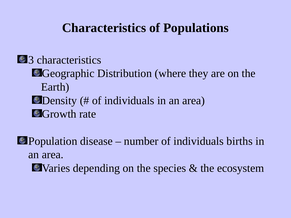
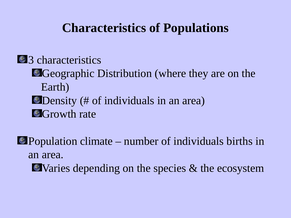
disease: disease -> climate
